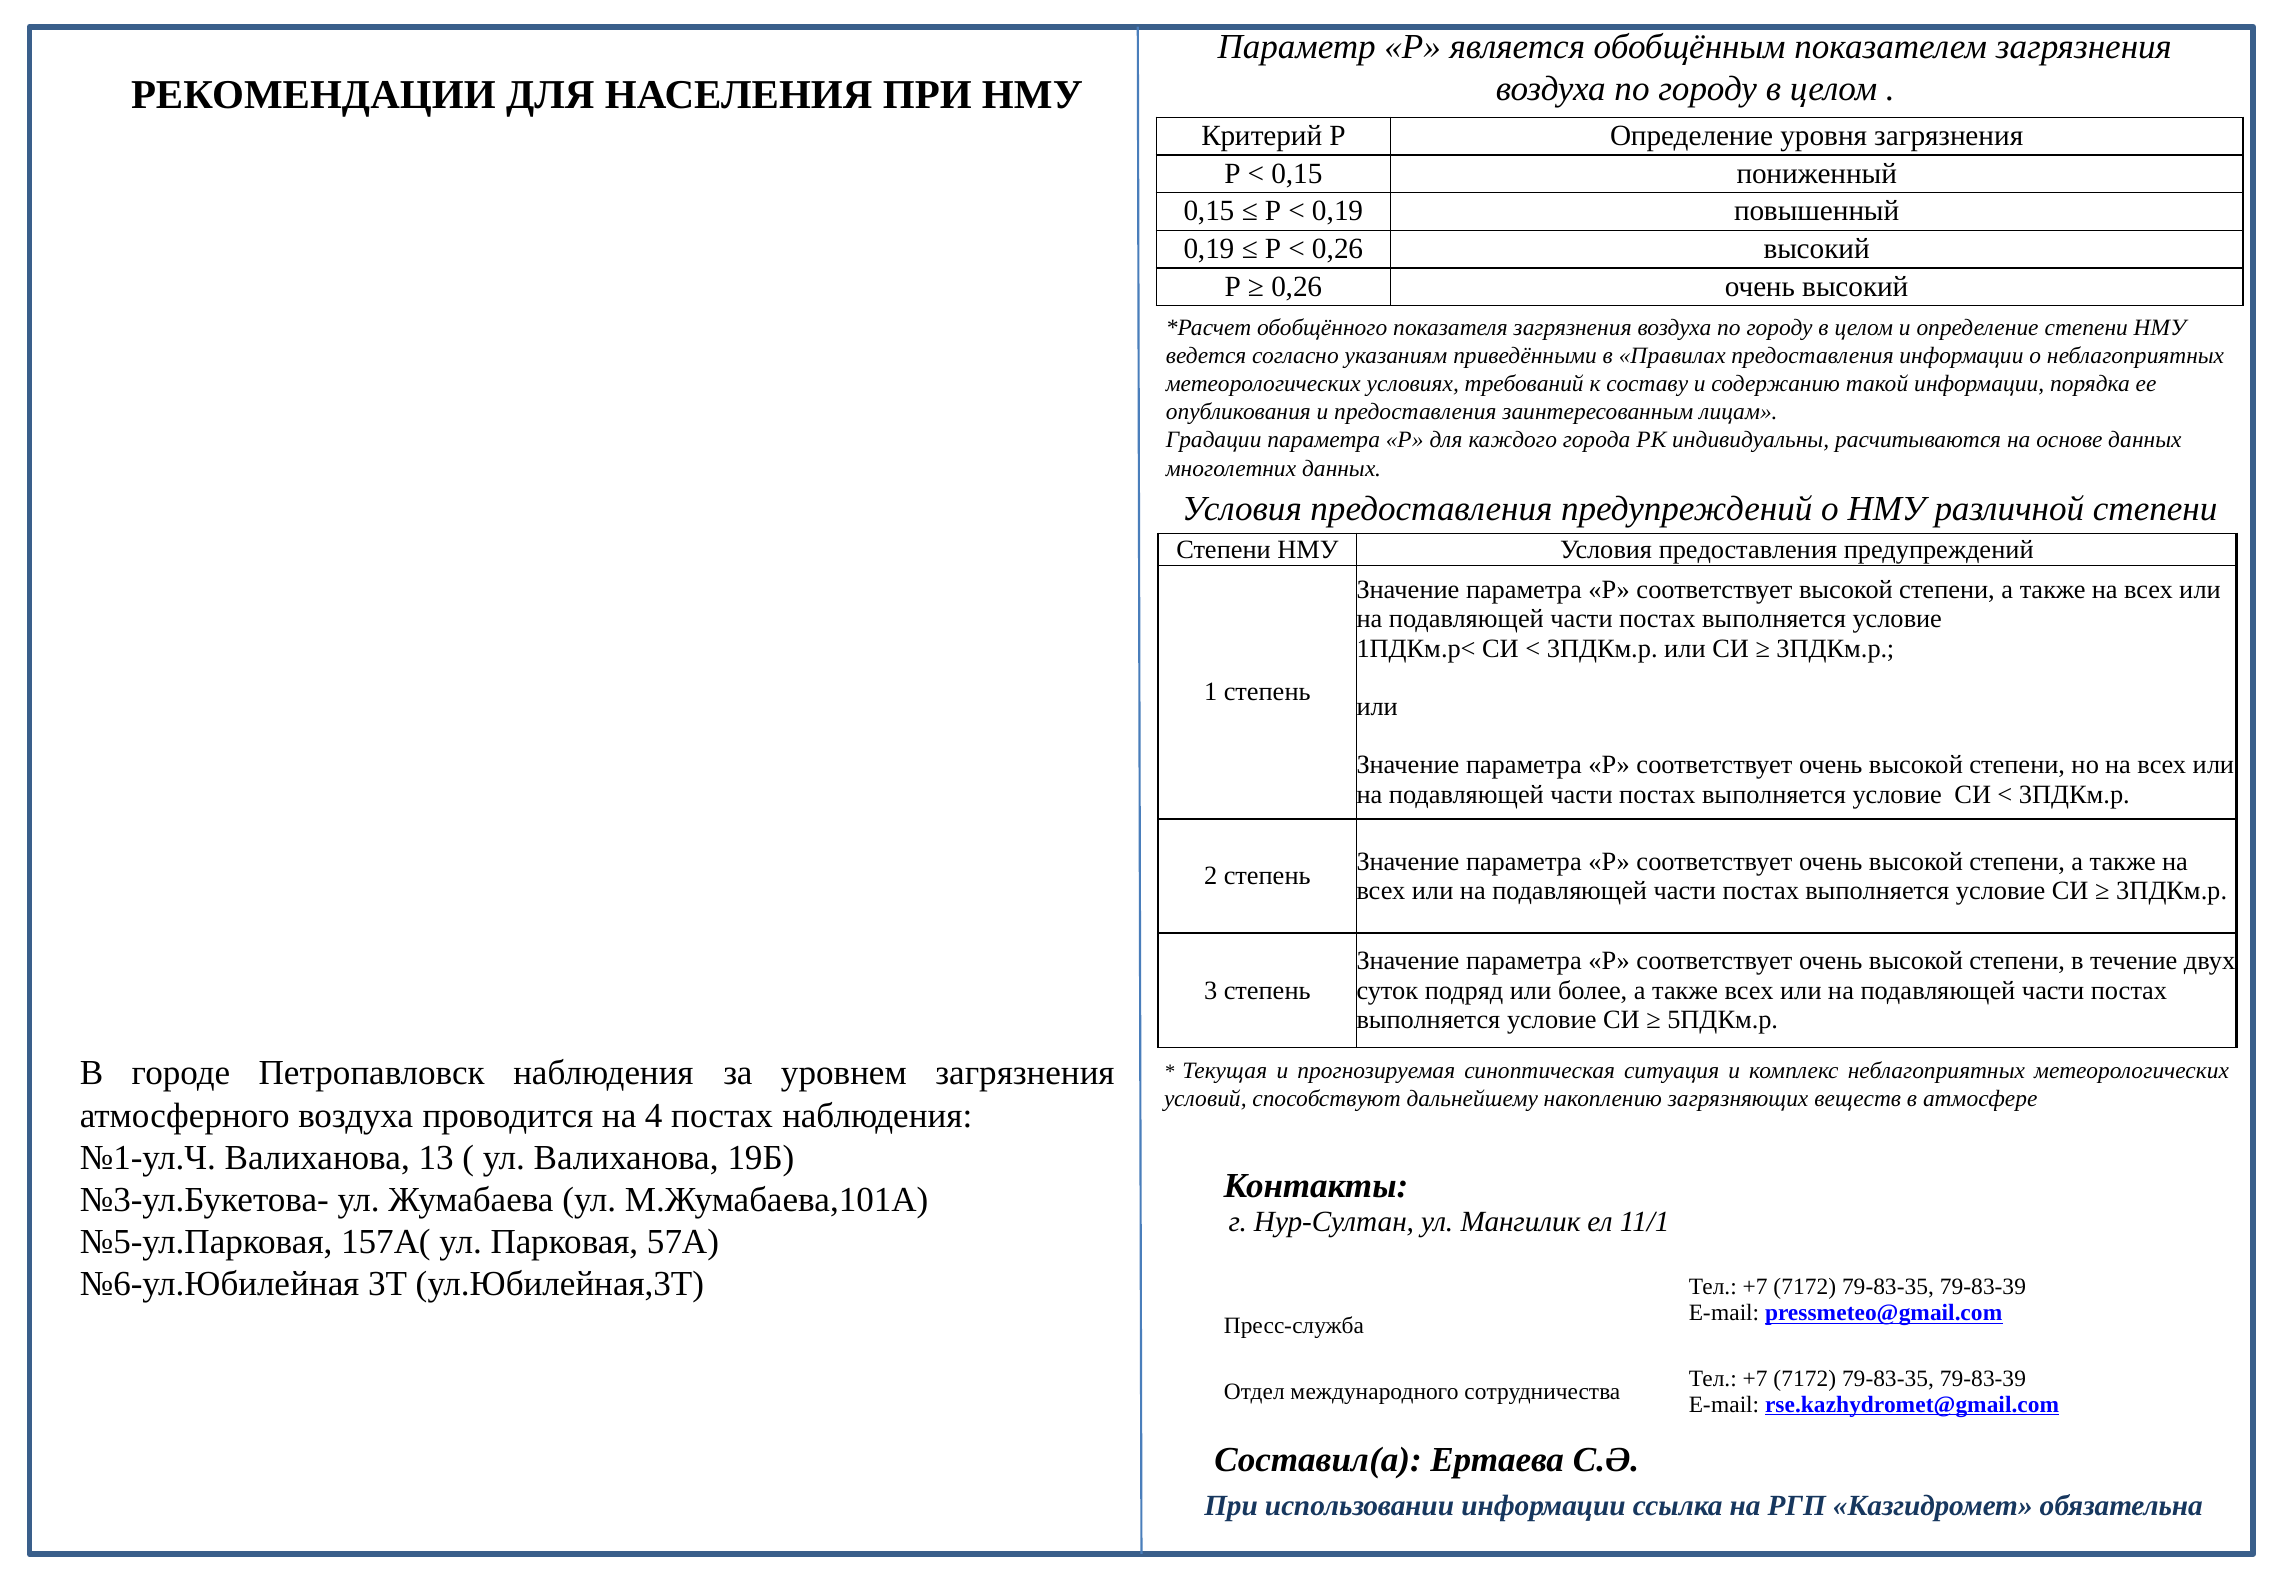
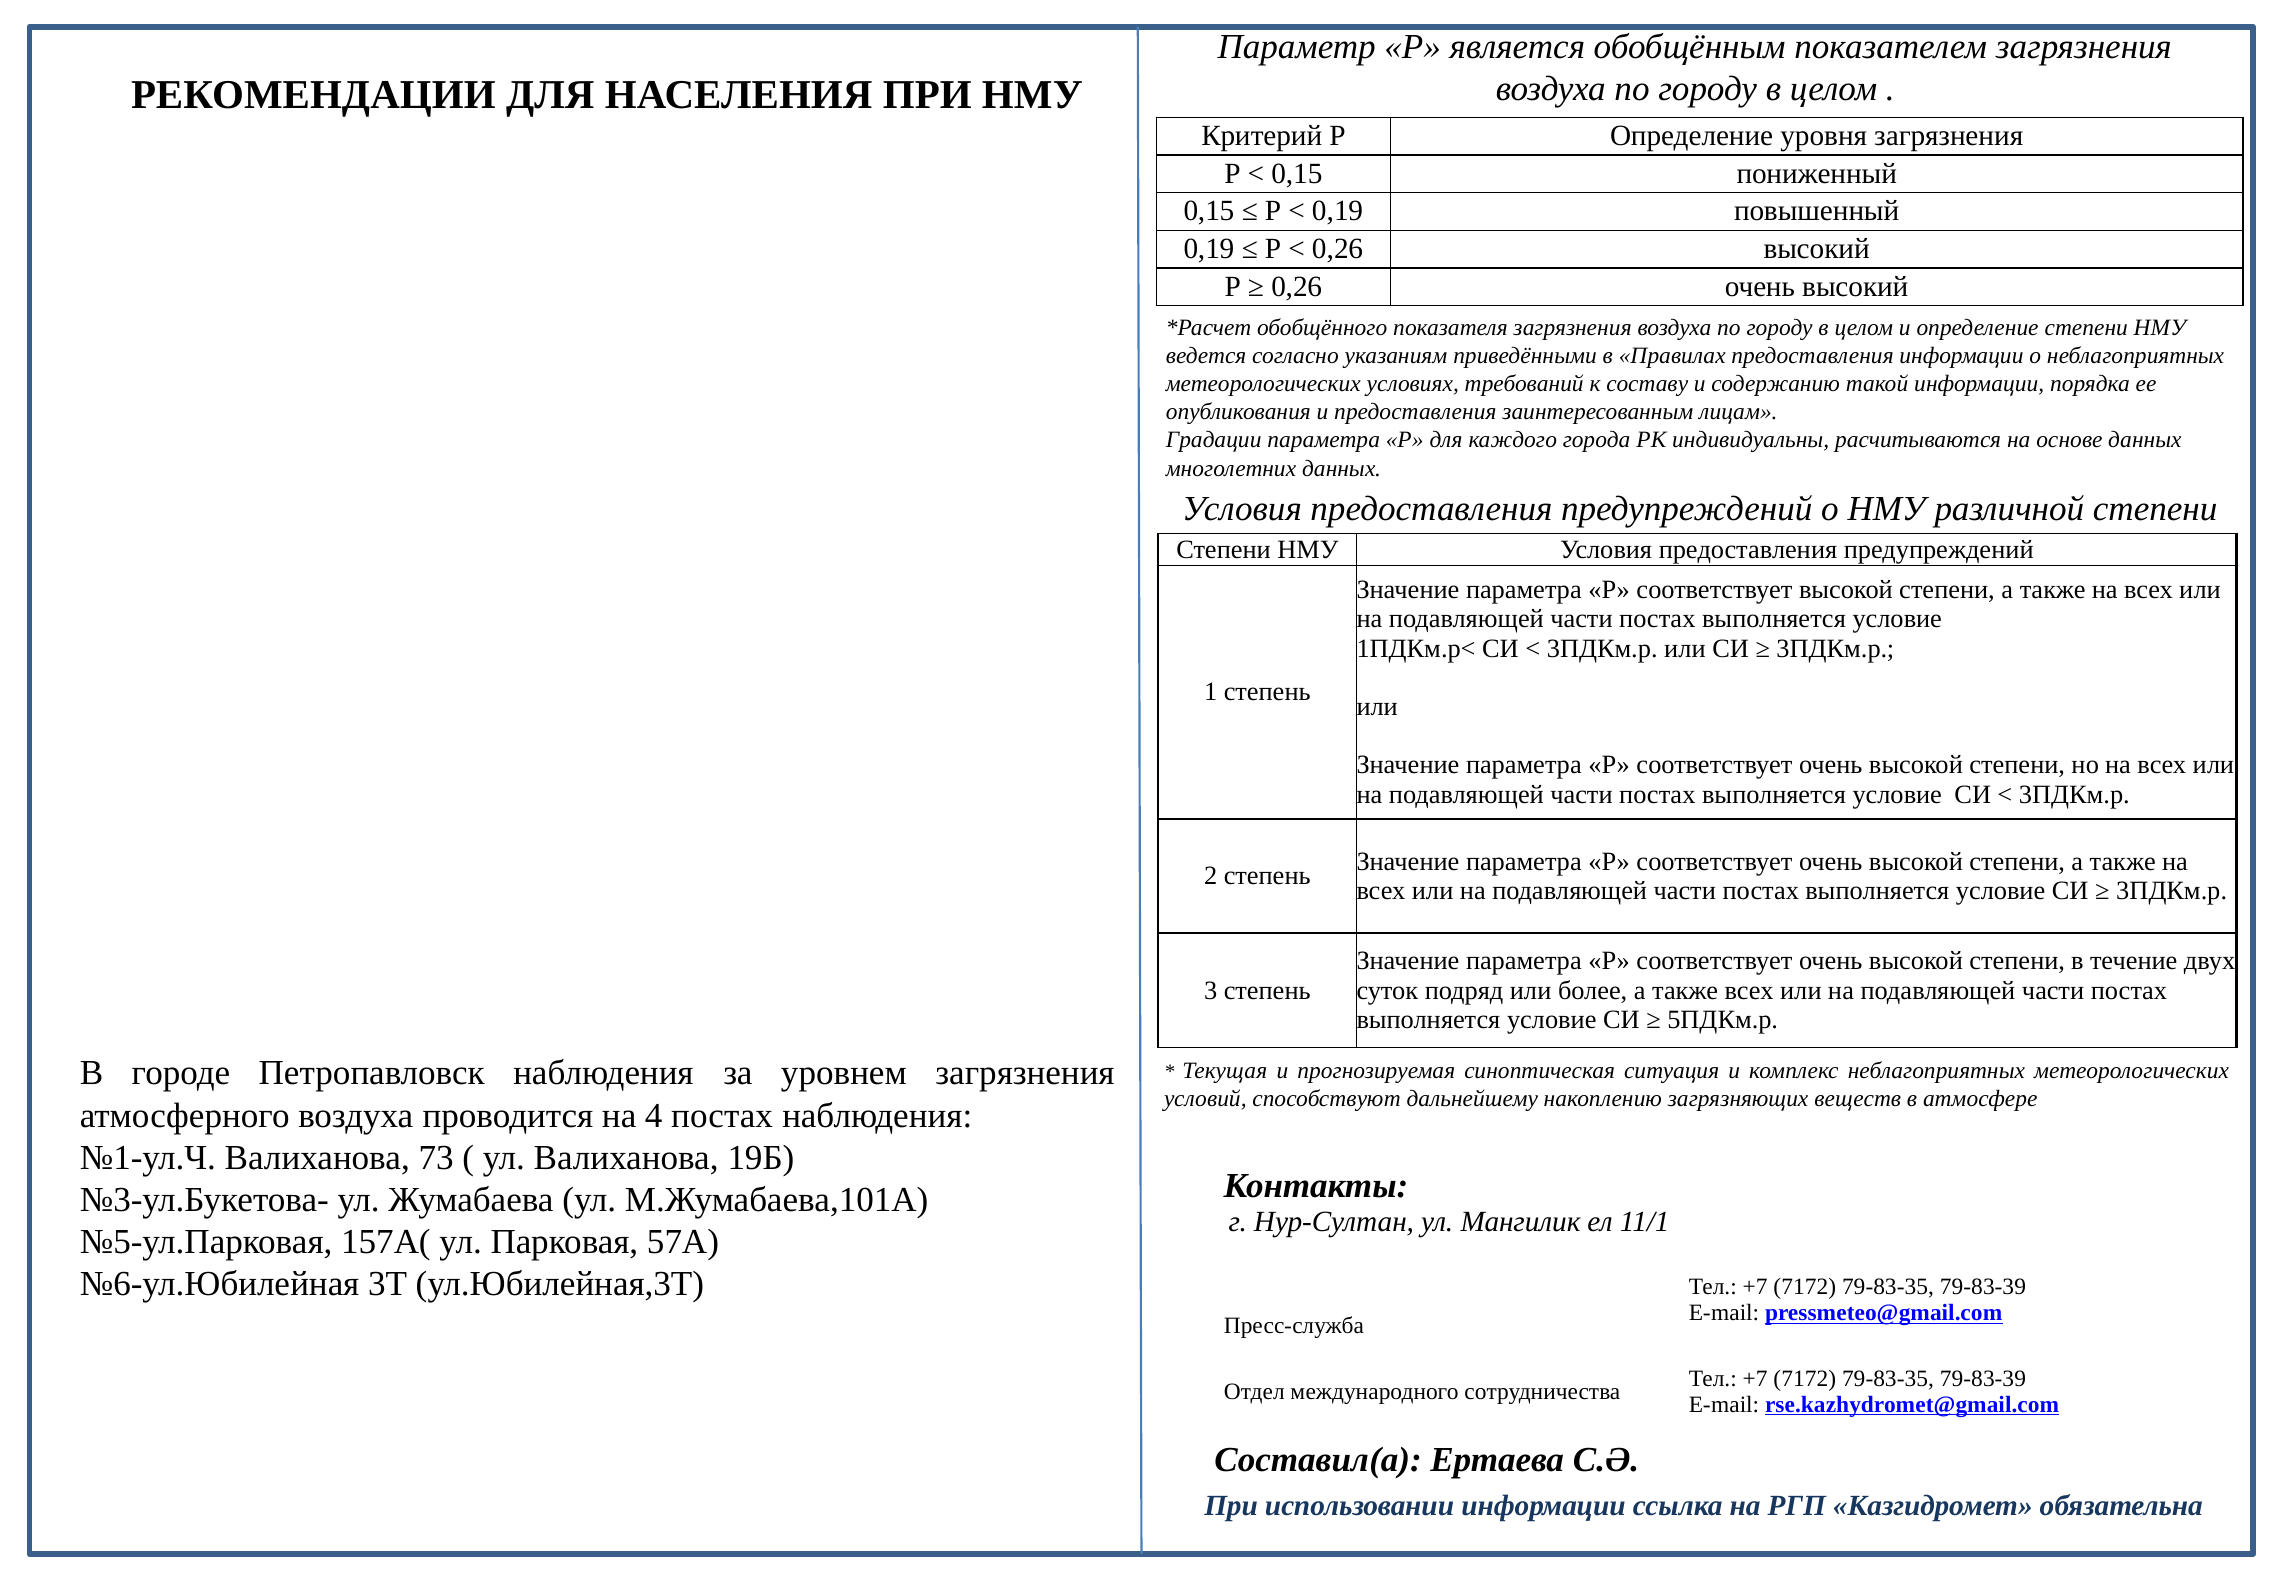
13: 13 -> 73
